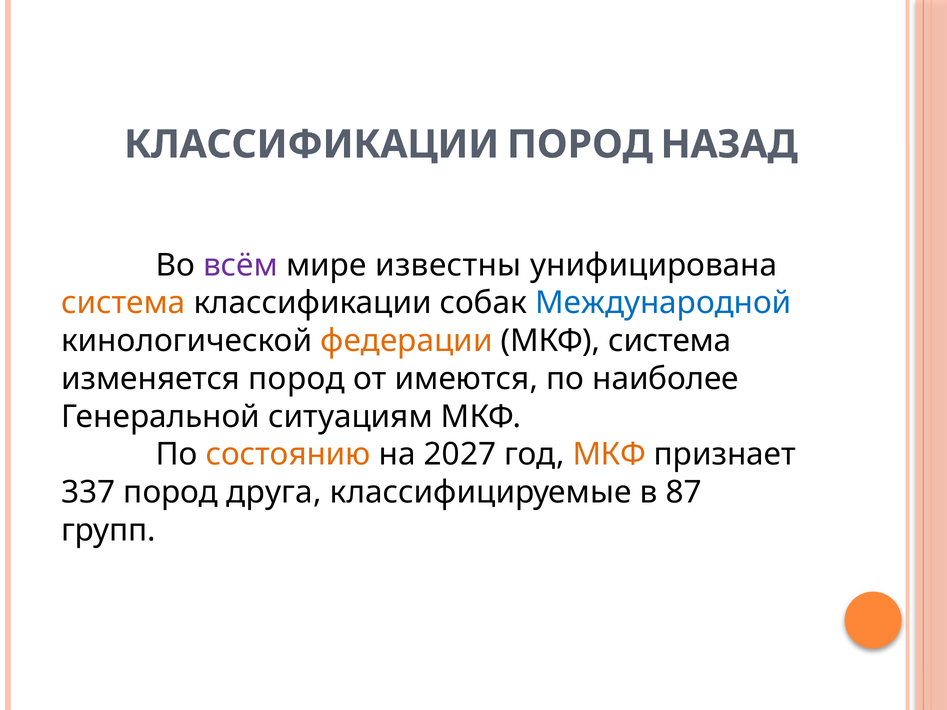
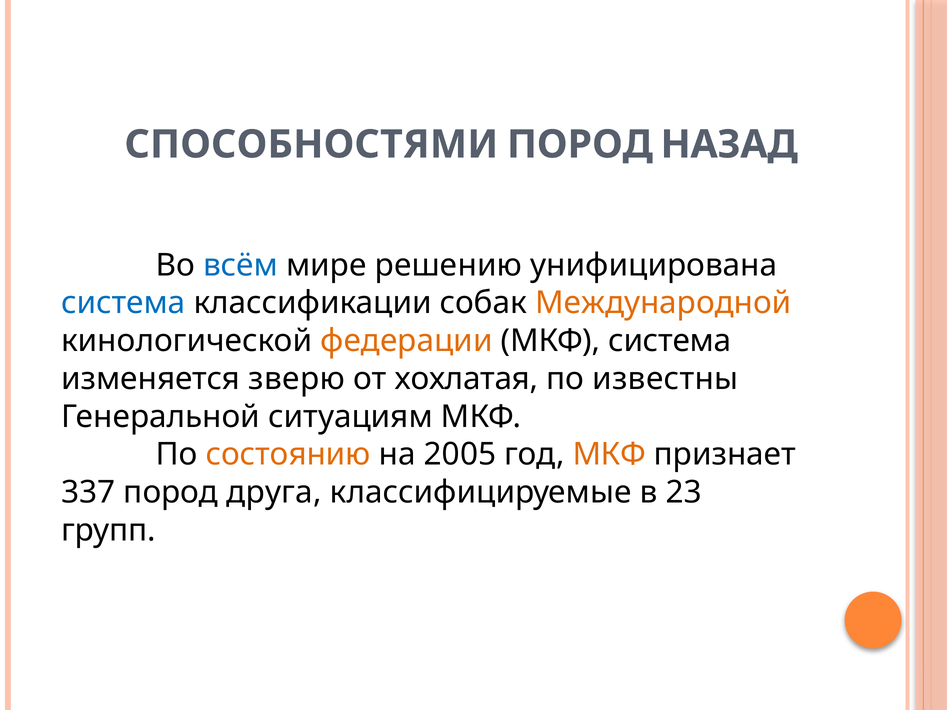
КЛАССИФИКАЦИИ at (312, 145): КЛАССИФИКАЦИИ -> СПОСОБНОСТЯМИ
всём colour: purple -> blue
известны: известны -> решению
система at (123, 303) colour: orange -> blue
Международной colour: blue -> orange
изменяется пород: пород -> зверю
имеются: имеются -> хохлатая
наиболее: наиболее -> известны
2027: 2027 -> 2005
87: 87 -> 23
